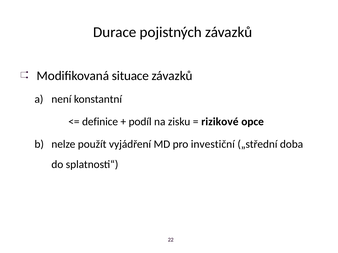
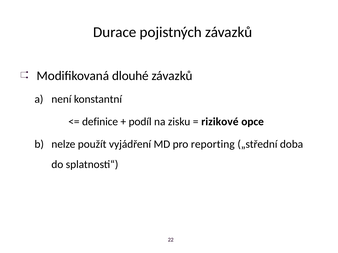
situace: situace -> dlouhé
investiční: investiční -> reporting
